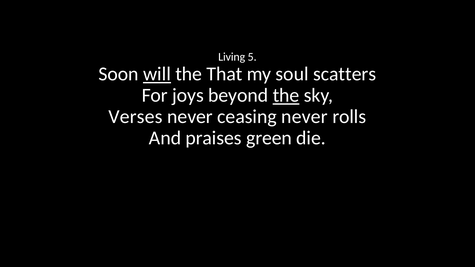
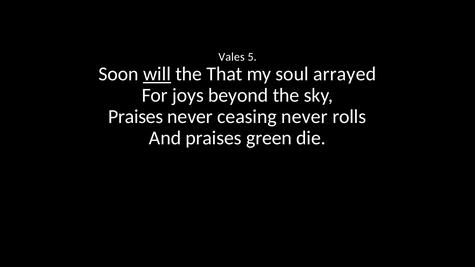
Living: Living -> Vales
scatters: scatters -> arrayed
the at (286, 96) underline: present -> none
Verses at (136, 117): Verses -> Praises
